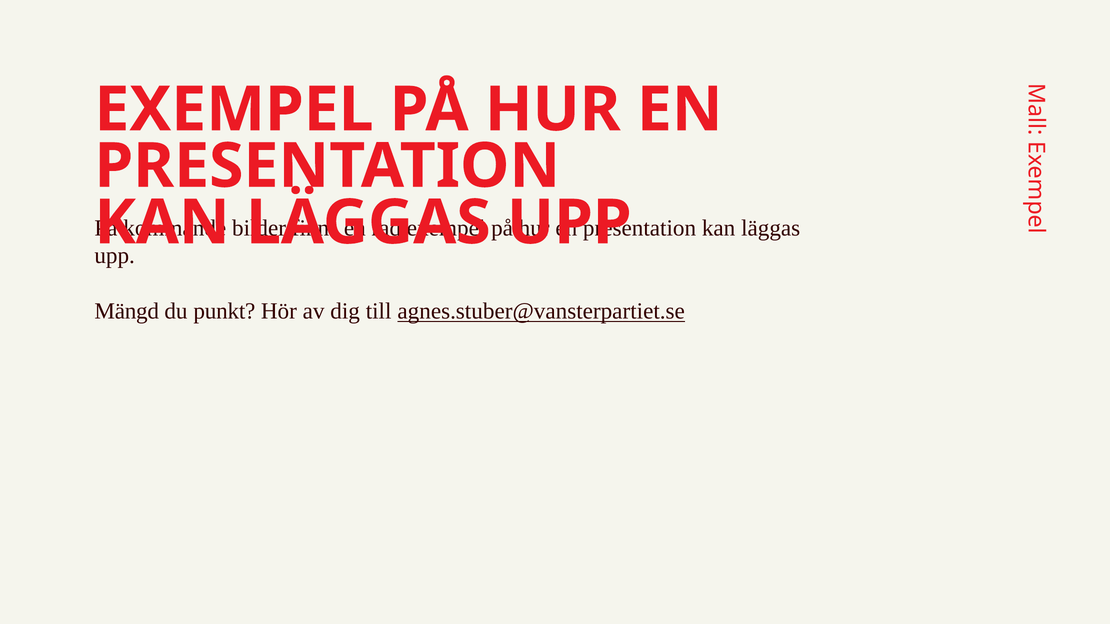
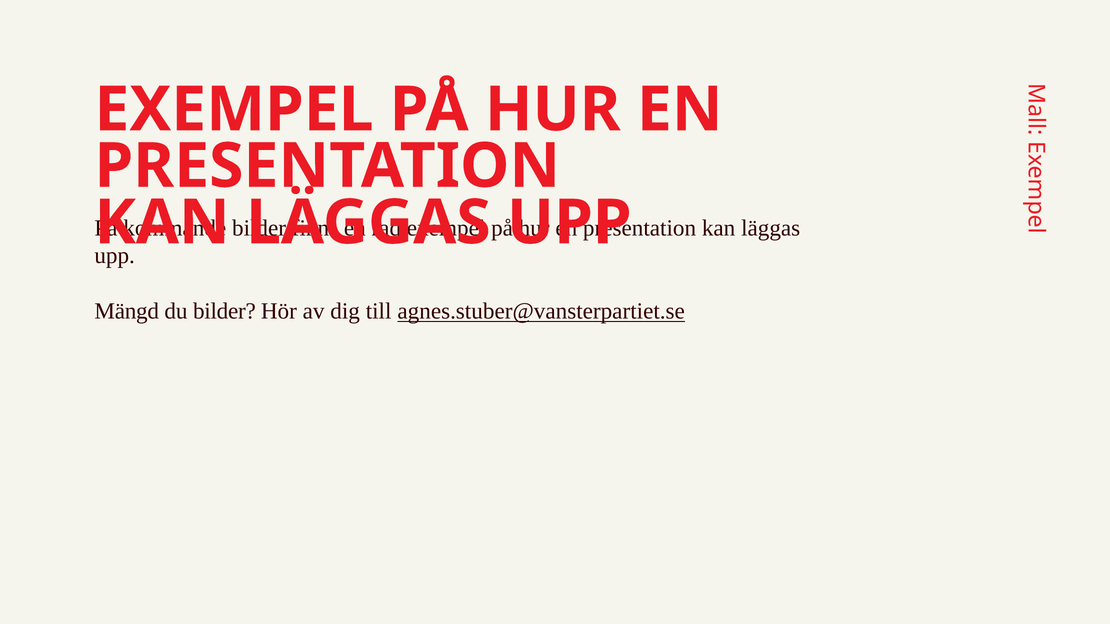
du punkt: punkt -> bilder
